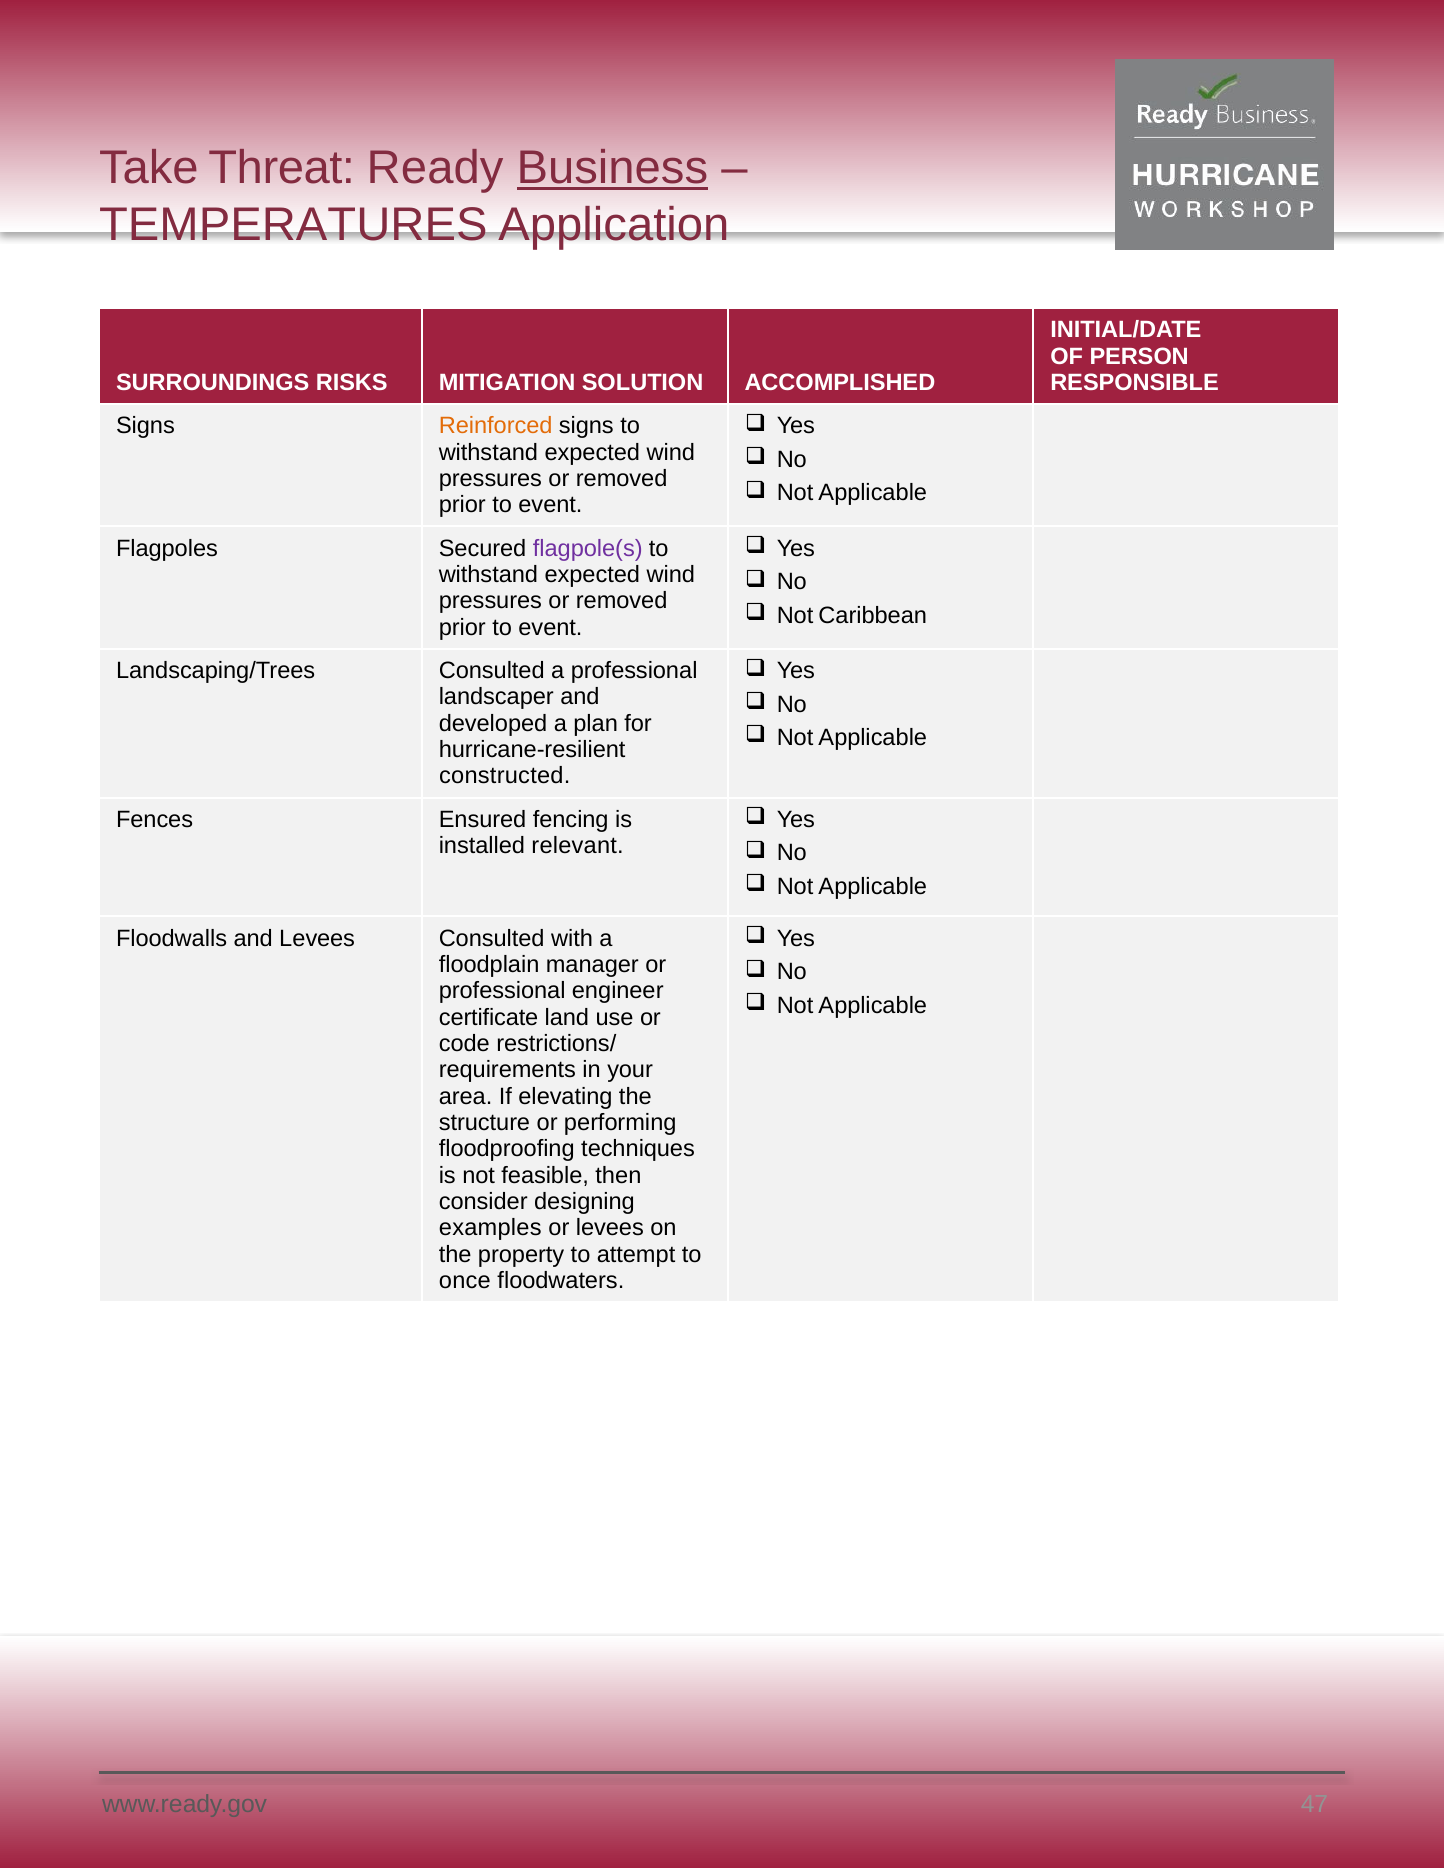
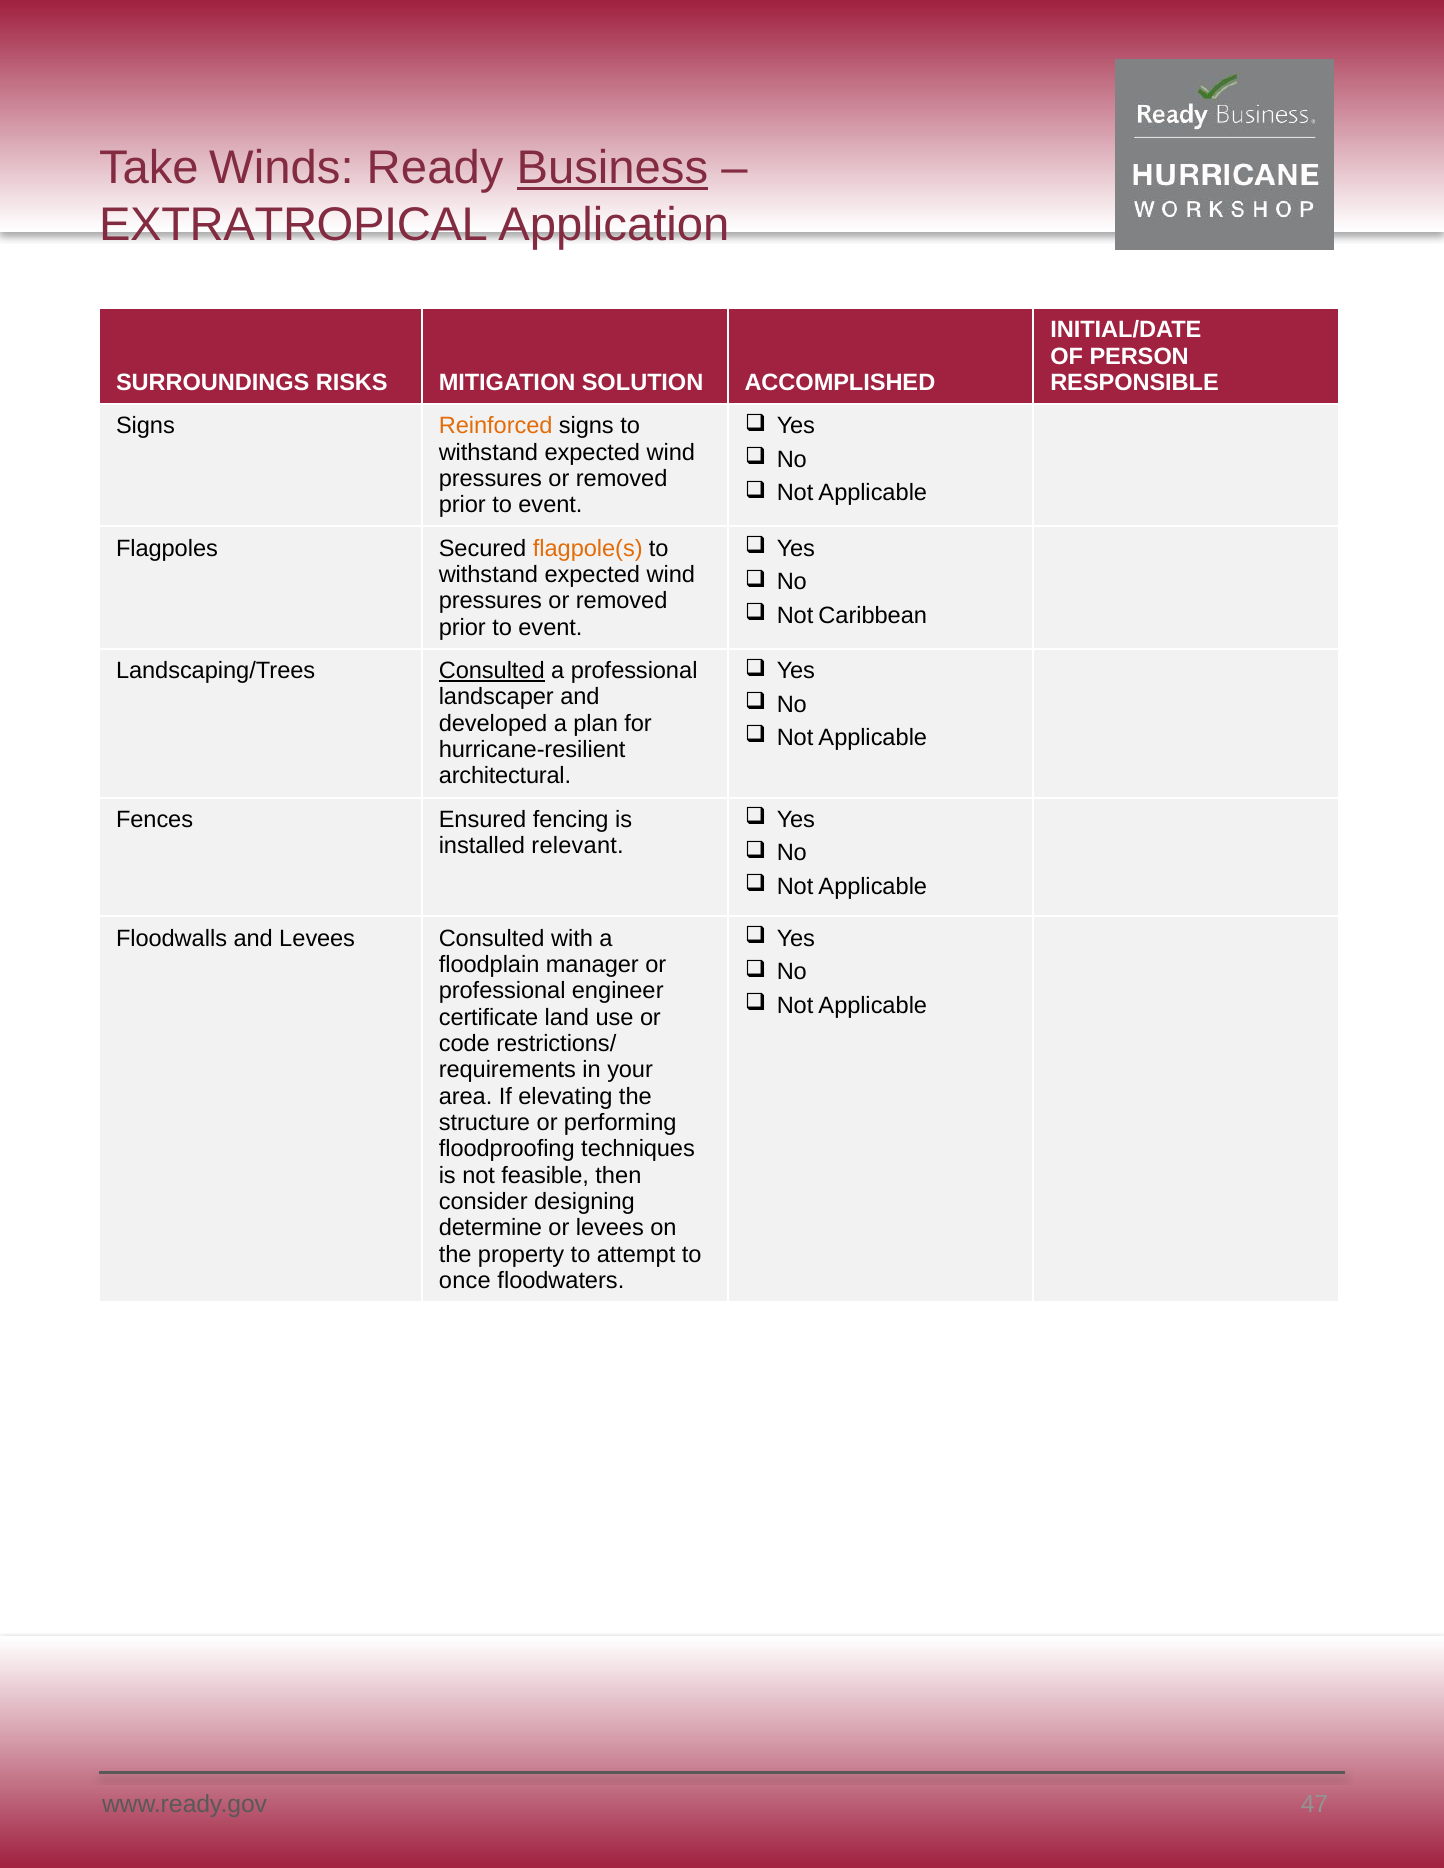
Threat: Threat -> Winds
TEMPERATURES: TEMPERATURES -> EXTRATROPICAL
flagpole(s colour: purple -> orange
Consulted at (492, 671) underline: none -> present
constructed: constructed -> architectural
examples: examples -> determine
